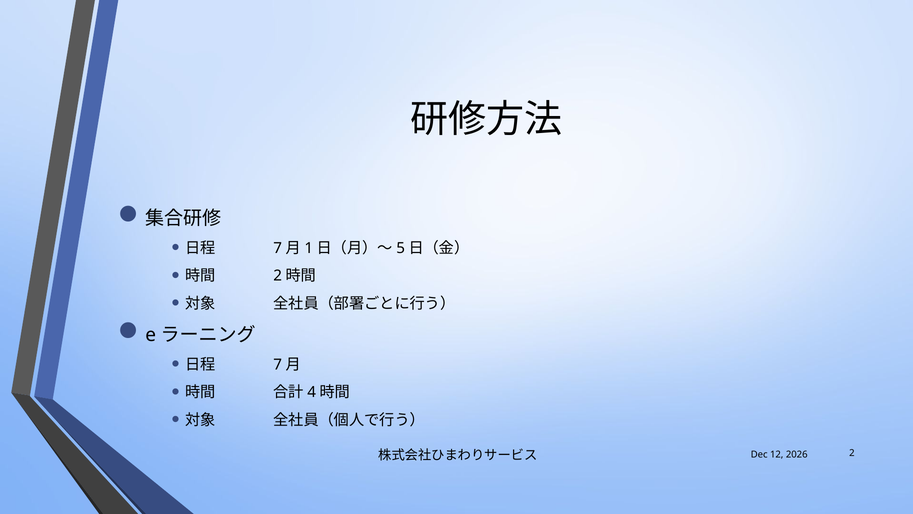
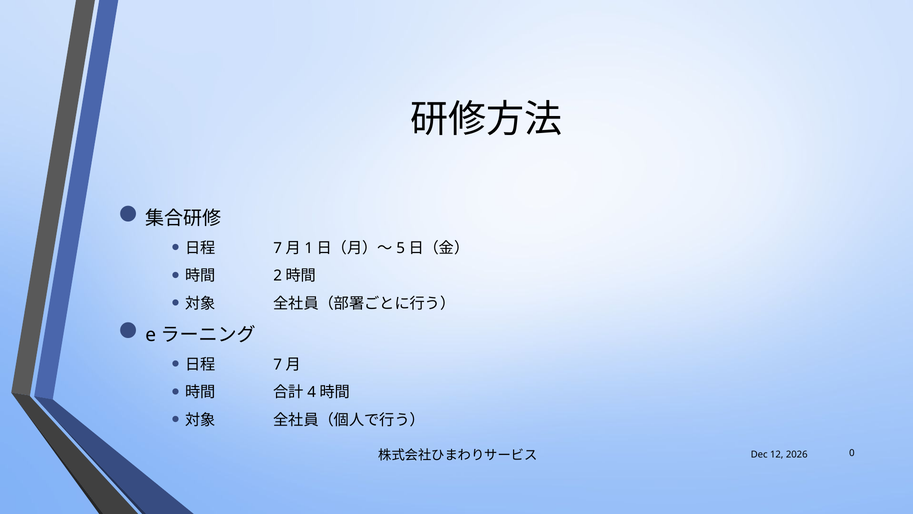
2: 2 -> 0
